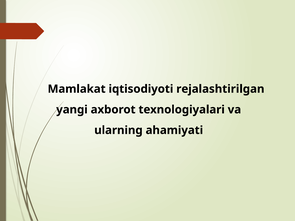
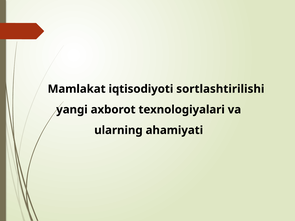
rejalashtirilgan: rejalashtirilgan -> sortlashtirilishi
